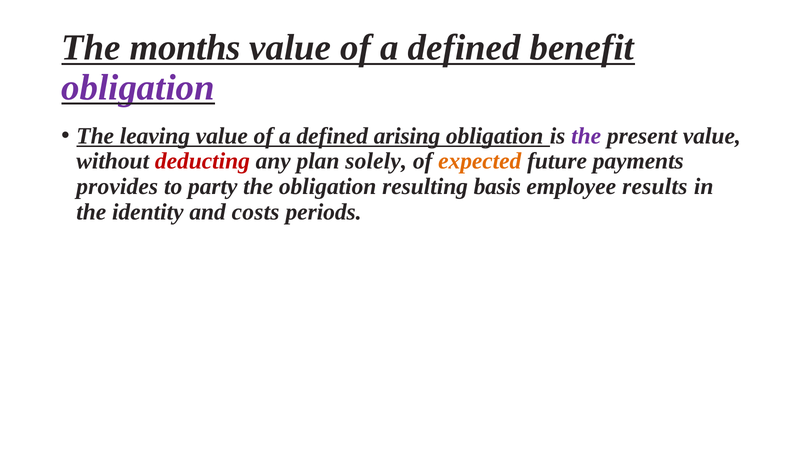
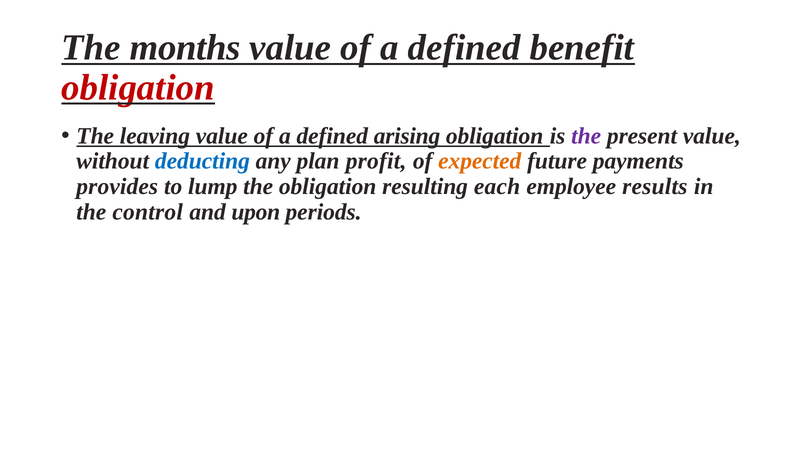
obligation at (138, 87) colour: purple -> red
deducting colour: red -> blue
solely: solely -> profit
party: party -> lump
basis: basis -> each
identity: identity -> control
costs: costs -> upon
